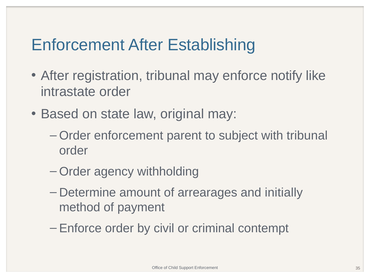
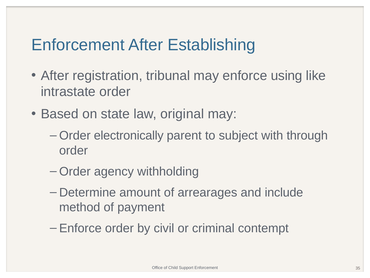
notify: notify -> using
Order enforcement: enforcement -> electronically
with tribunal: tribunal -> through
initially: initially -> include
